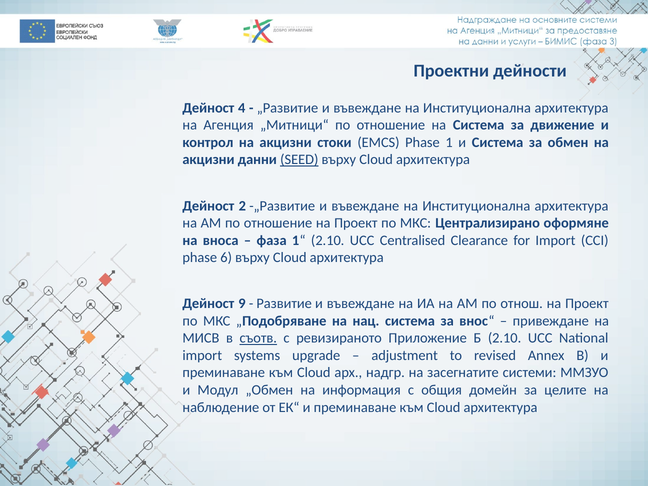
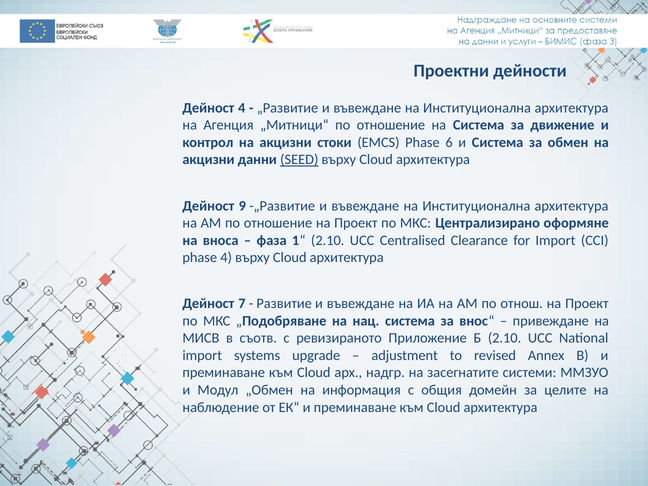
1: 1 -> 6
2: 2 -> 9
phase 6: 6 -> 4
9: 9 -> 7
съотв underline: present -> none
